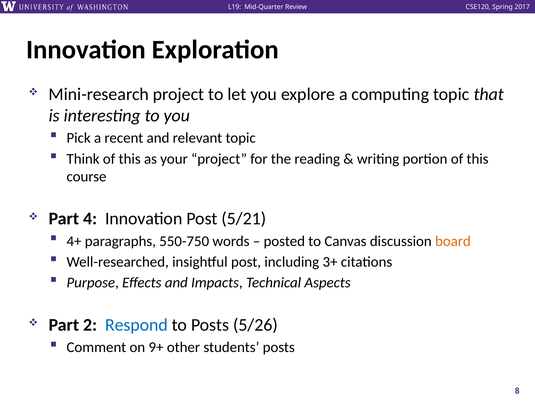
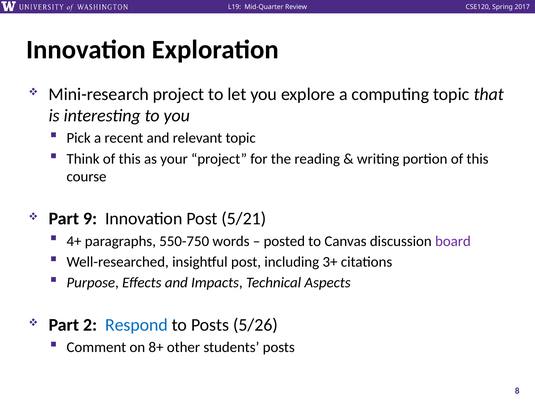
4: 4 -> 9
board colour: orange -> purple
9+: 9+ -> 8+
